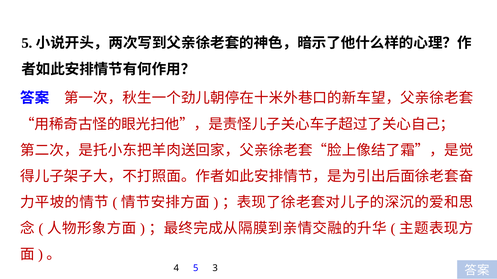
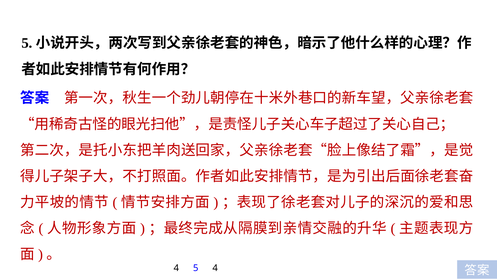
5 3: 3 -> 4
